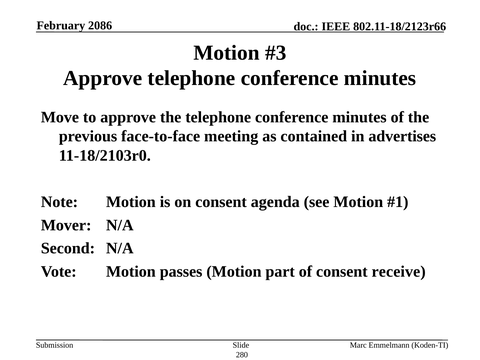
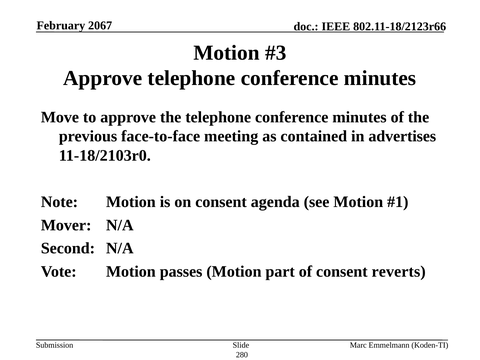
2086: 2086 -> 2067
receive: receive -> reverts
